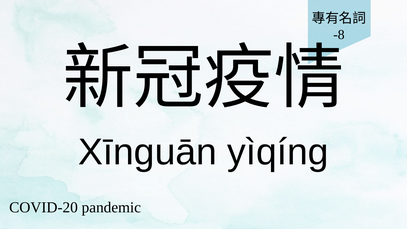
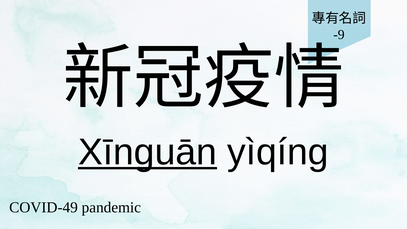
-8: -8 -> -9
Xīnguān underline: none -> present
COVID-20: COVID-20 -> COVID-49
